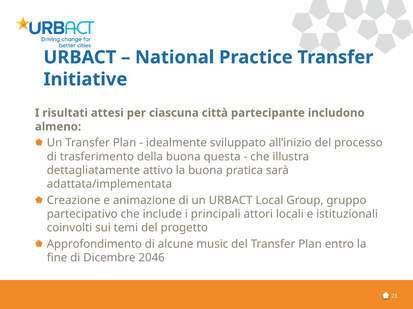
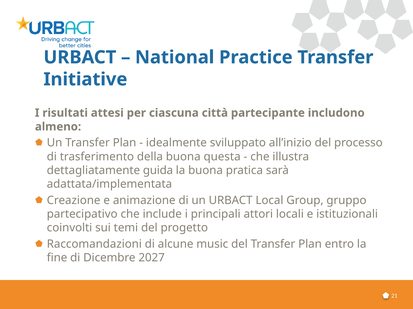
attivo: attivo -> guida
Approfondimento: Approfondimento -> Raccomandazioni
2046: 2046 -> 2027
